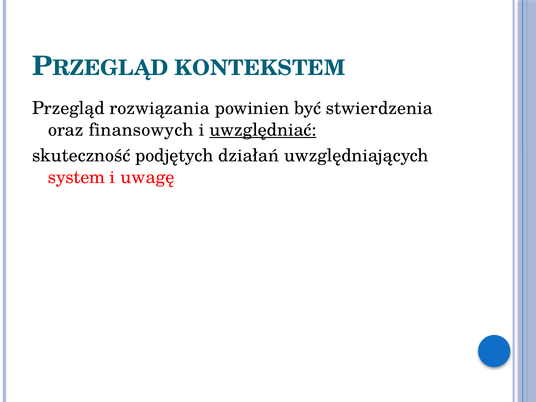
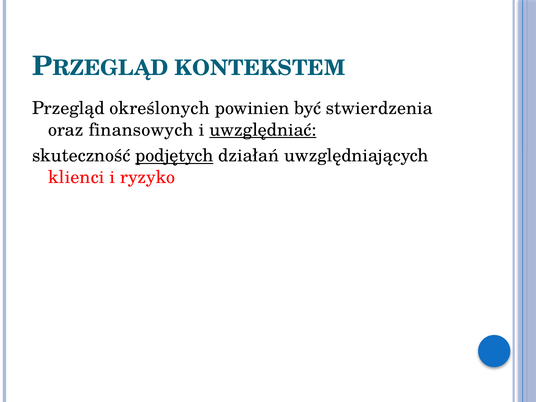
rozwiązania: rozwiązania -> określonych
podjętych underline: none -> present
system: system -> klienci
uwagę: uwagę -> ryzyko
